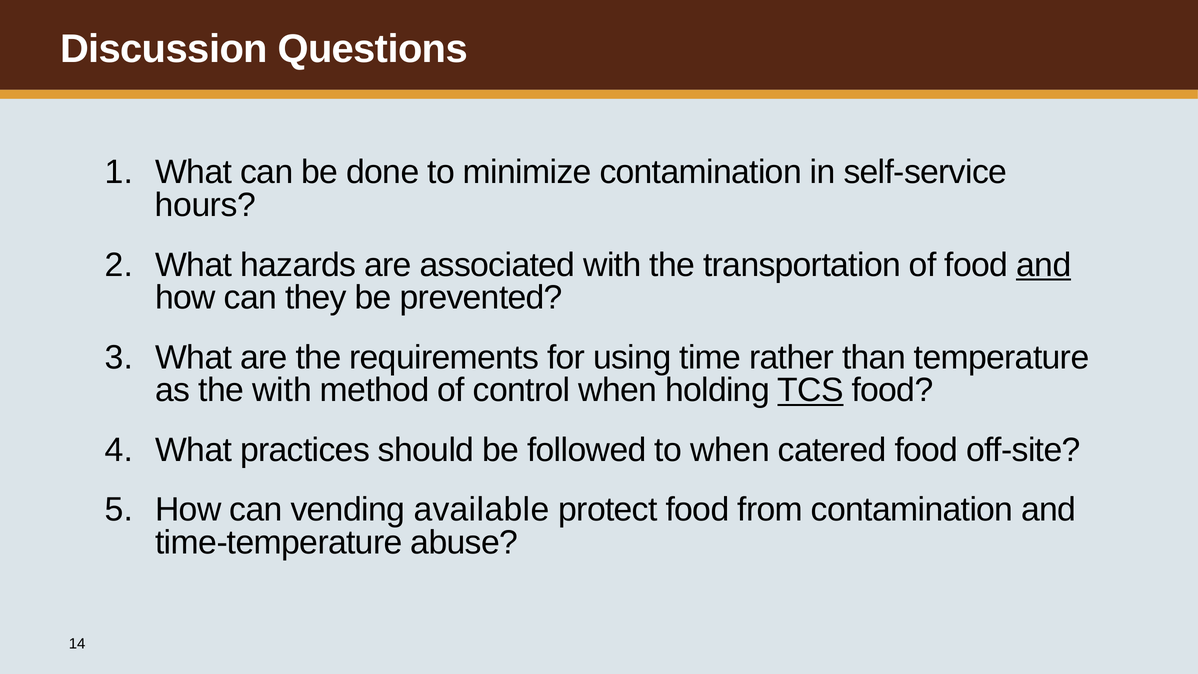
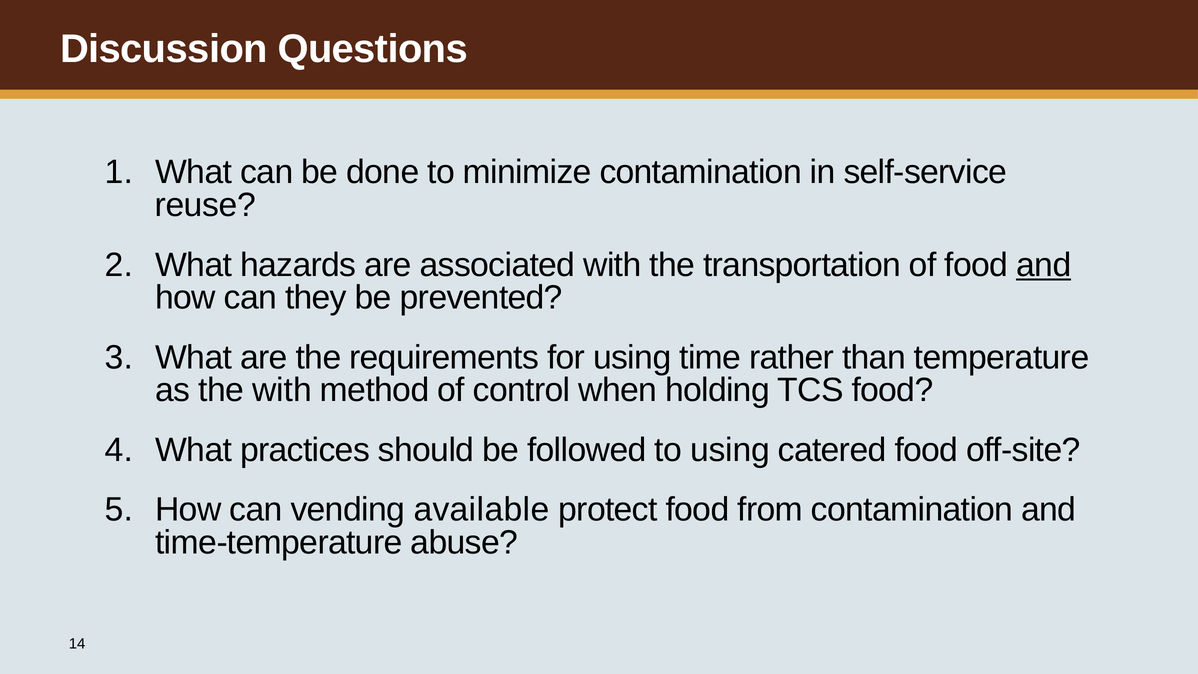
hours: hours -> reuse
TCS underline: present -> none
to when: when -> using
